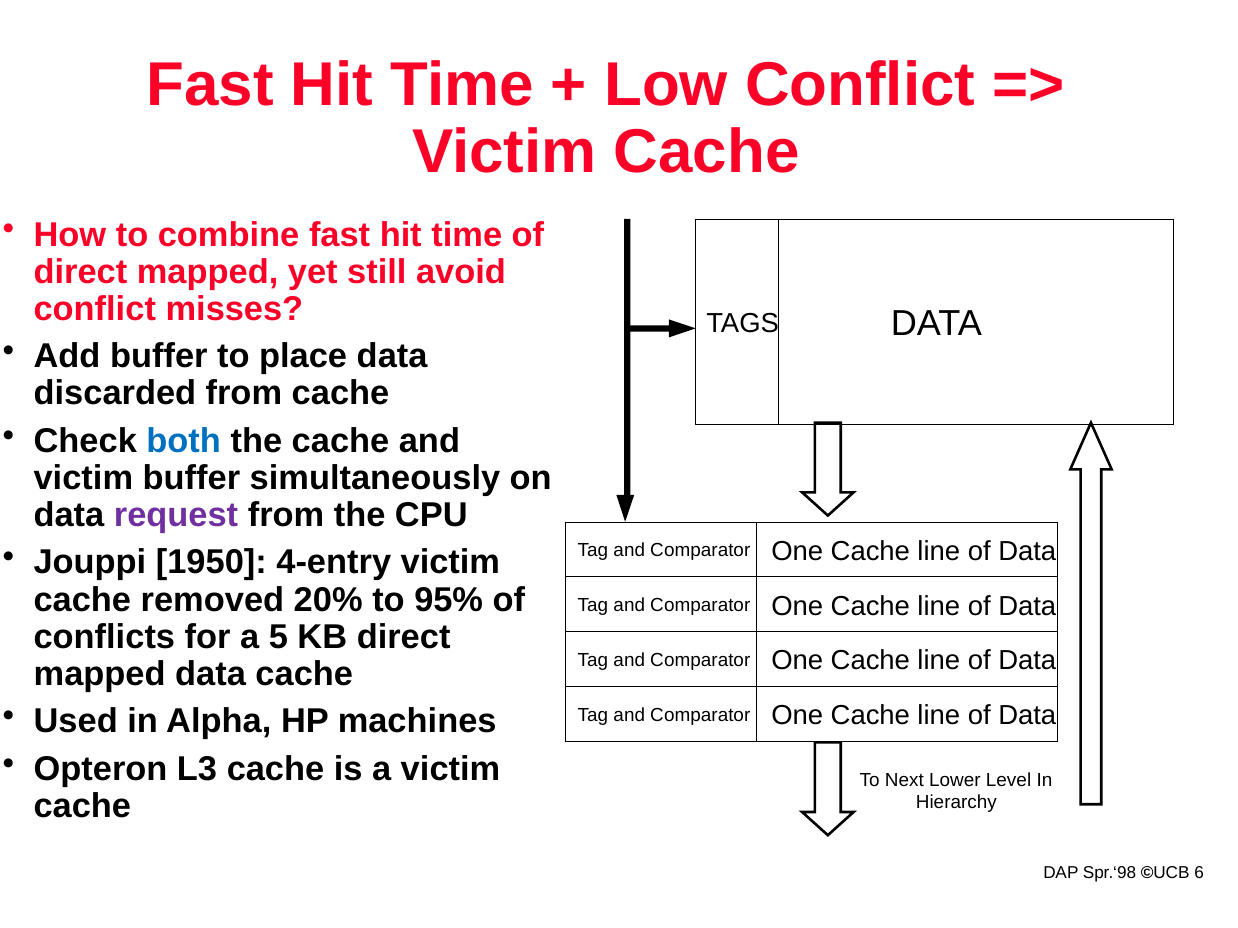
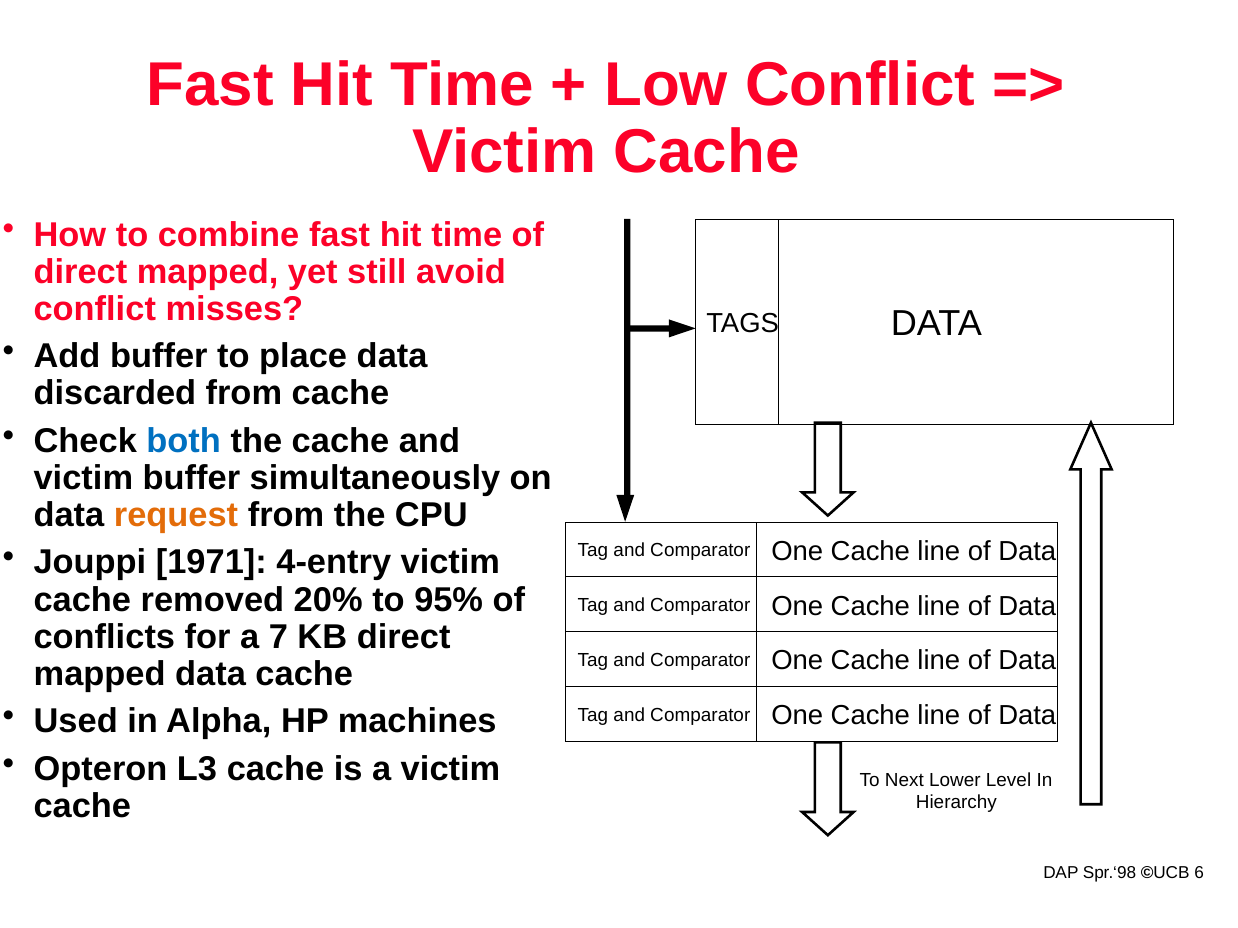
request colour: purple -> orange
1950: 1950 -> 1971
5: 5 -> 7
